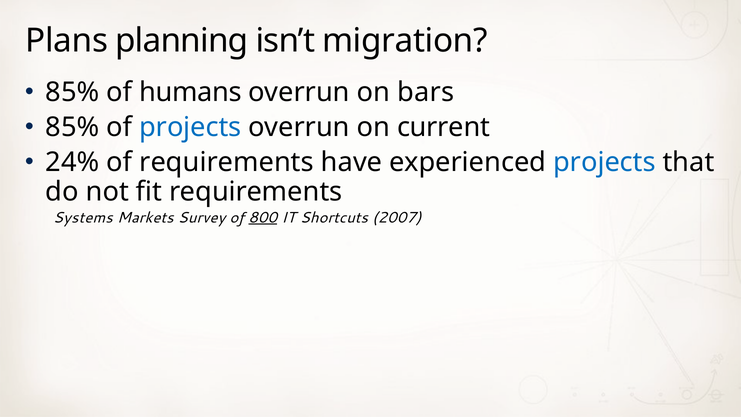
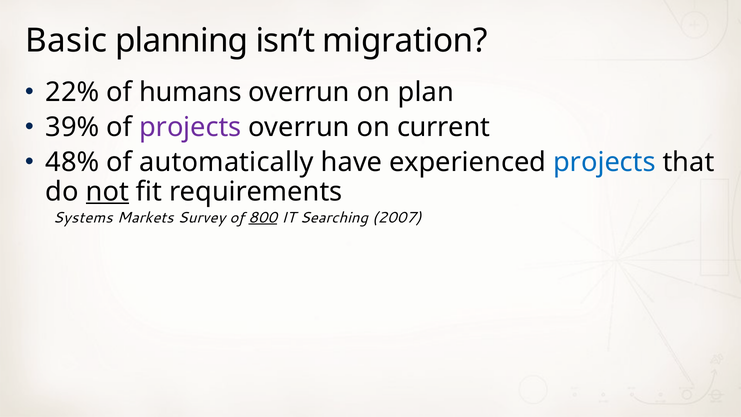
Plans: Plans -> Basic
85% at (72, 92): 85% -> 22%
bars: bars -> plan
85% at (72, 127): 85% -> 39%
projects at (190, 127) colour: blue -> purple
24%: 24% -> 48%
of requirements: requirements -> automatically
not underline: none -> present
Shortcuts: Shortcuts -> Searching
